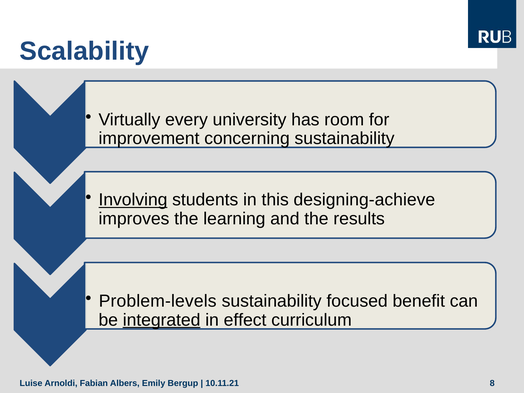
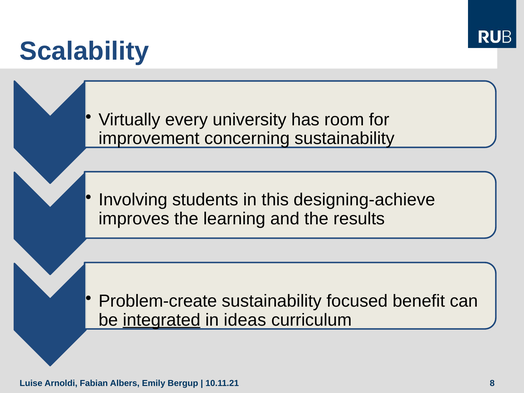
Involving underline: present -> none
Problem-levels: Problem-levels -> Problem-create
effect: effect -> ideas
